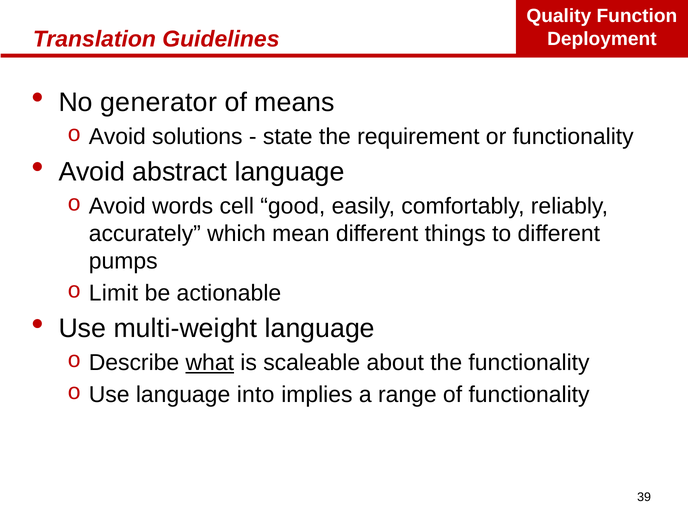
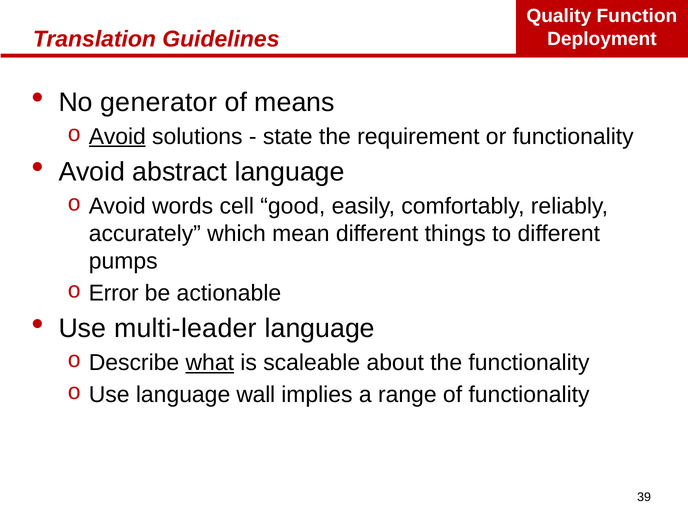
Avoid at (117, 137) underline: none -> present
Limit: Limit -> Error
multi-weight: multi-weight -> multi-leader
into: into -> wall
